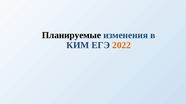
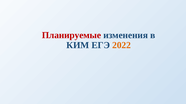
Планируемые colour: black -> red
